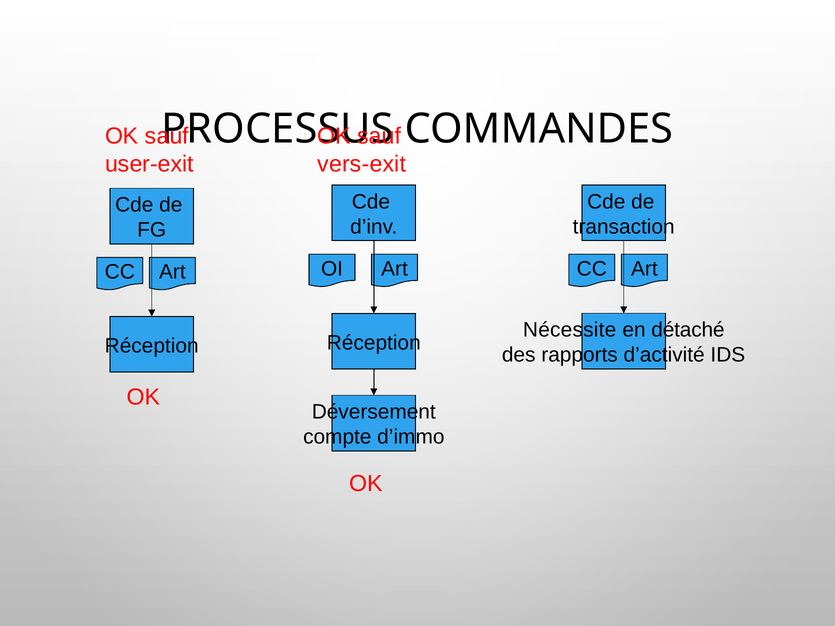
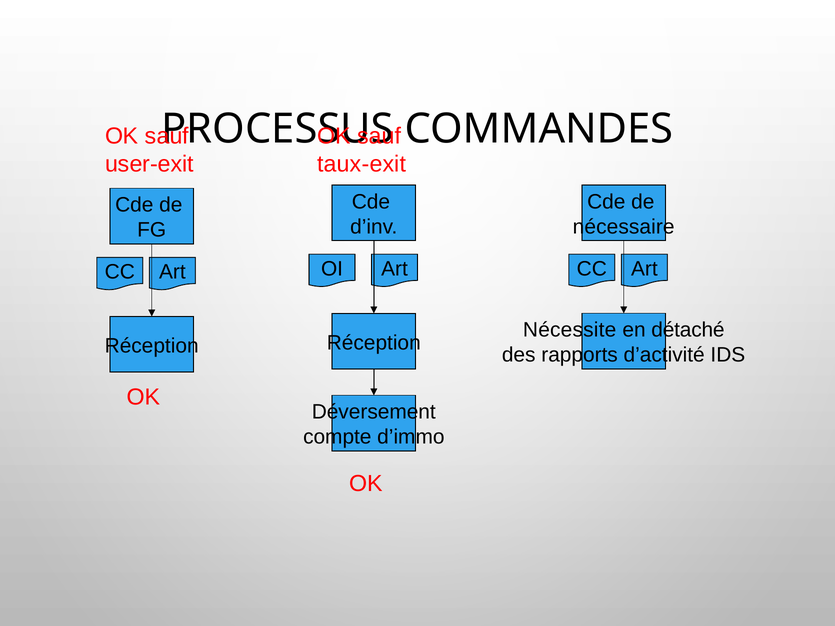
vers-exit: vers-exit -> taux-exit
transaction: transaction -> nécessaire
